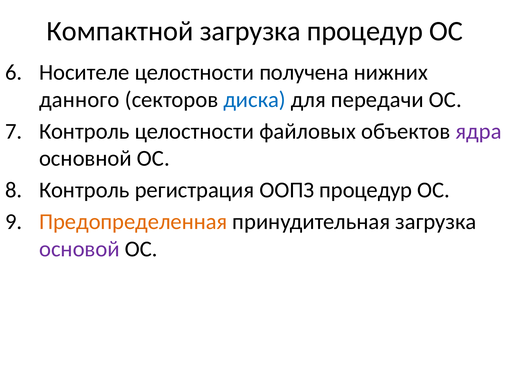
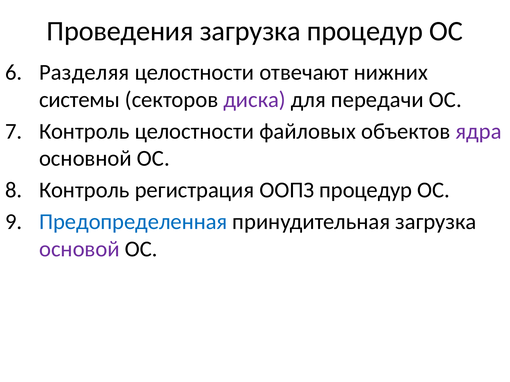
Компактной: Компактной -> Проведения
Носителе: Носителе -> Разделяя
получена: получена -> отвечают
данного: данного -> системы
диска colour: blue -> purple
Предопределенная colour: orange -> blue
